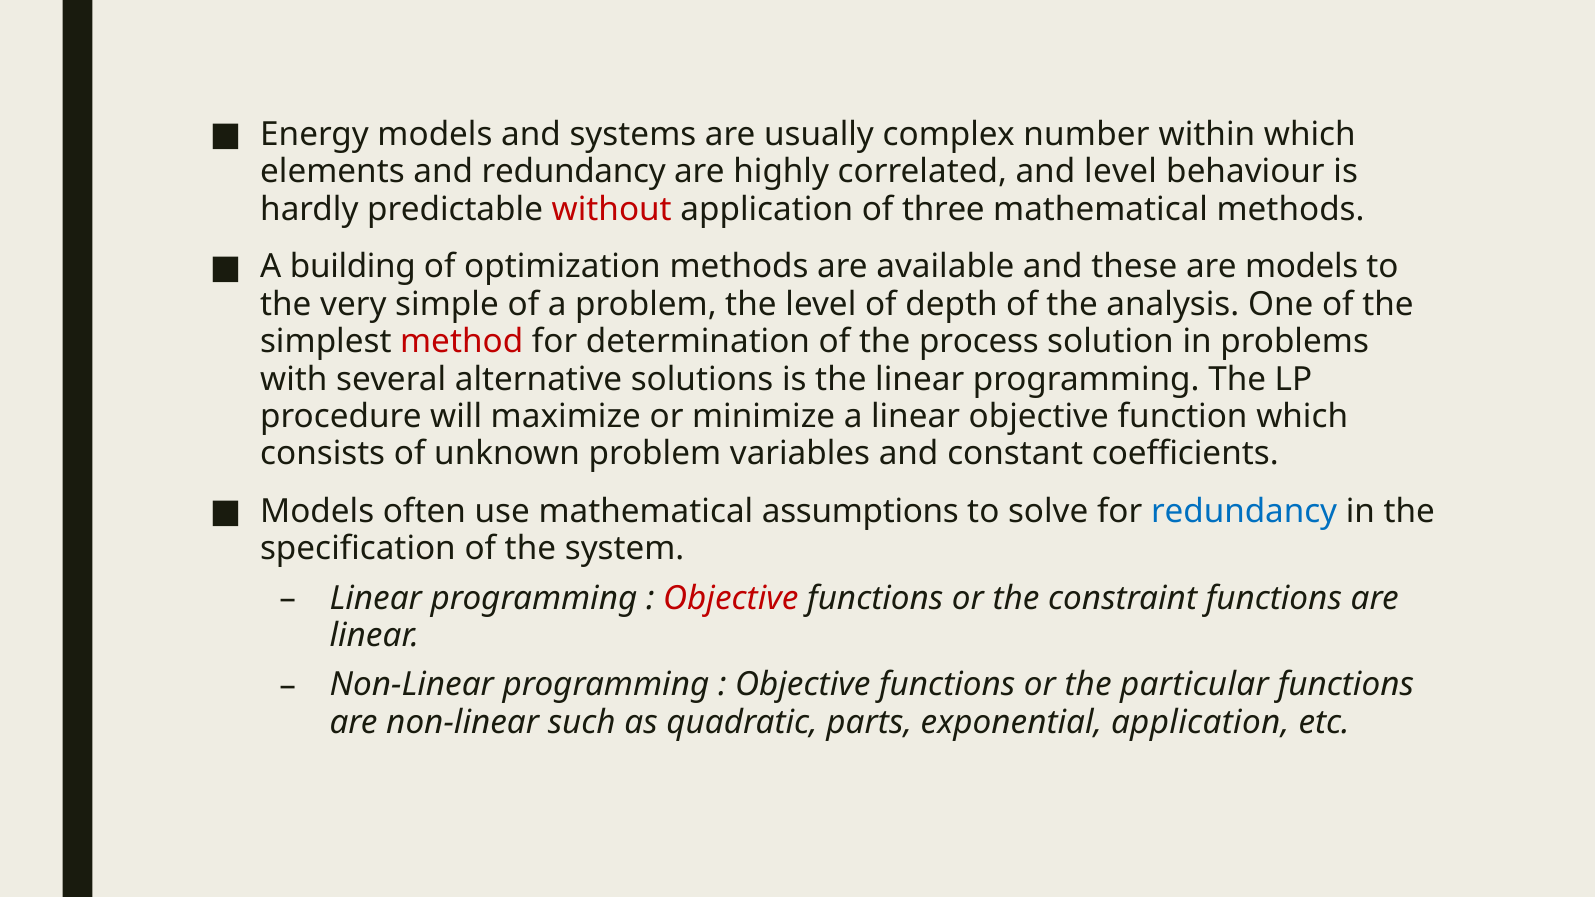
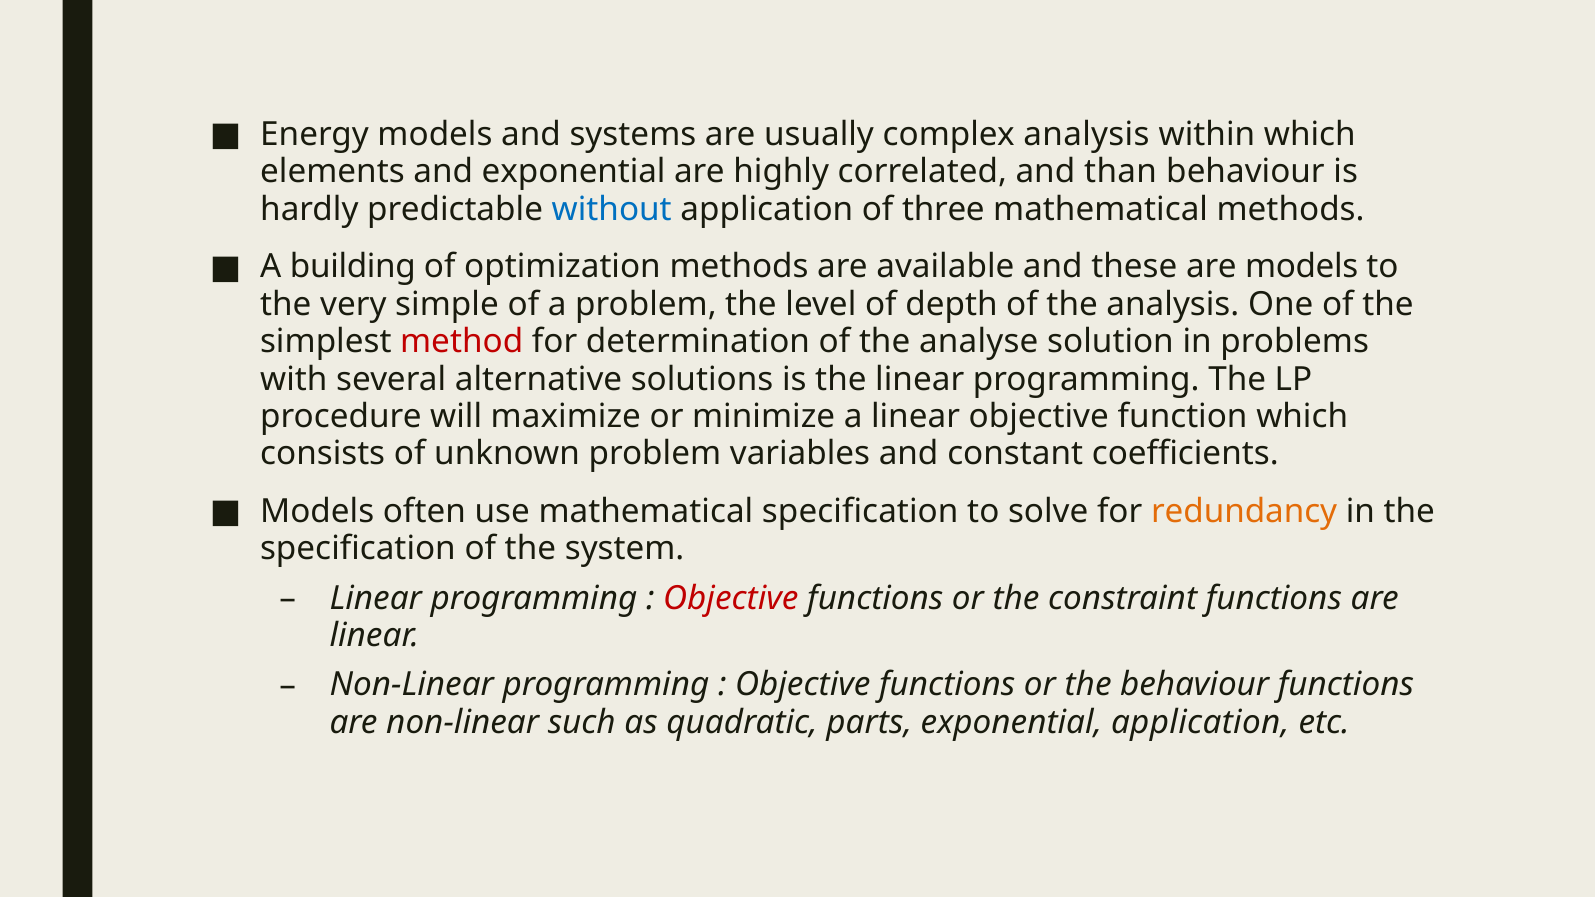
complex number: number -> analysis
and redundancy: redundancy -> exponential
and level: level -> than
without colour: red -> blue
process: process -> analyse
mathematical assumptions: assumptions -> specification
redundancy at (1244, 512) colour: blue -> orange
the particular: particular -> behaviour
